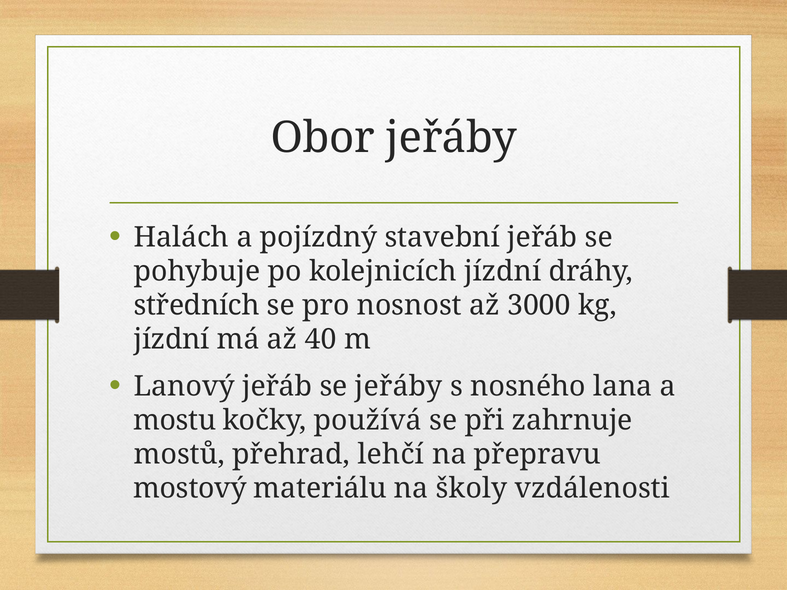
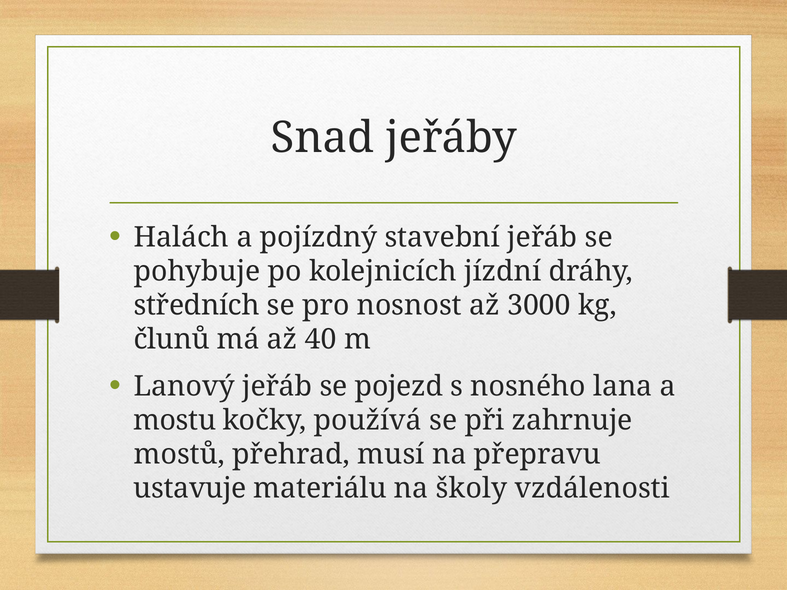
Obor: Obor -> Snad
jízdní at (172, 340): jízdní -> člunů
se jeřáby: jeřáby -> pojezd
lehčí: lehčí -> musí
mostový: mostový -> ustavuje
